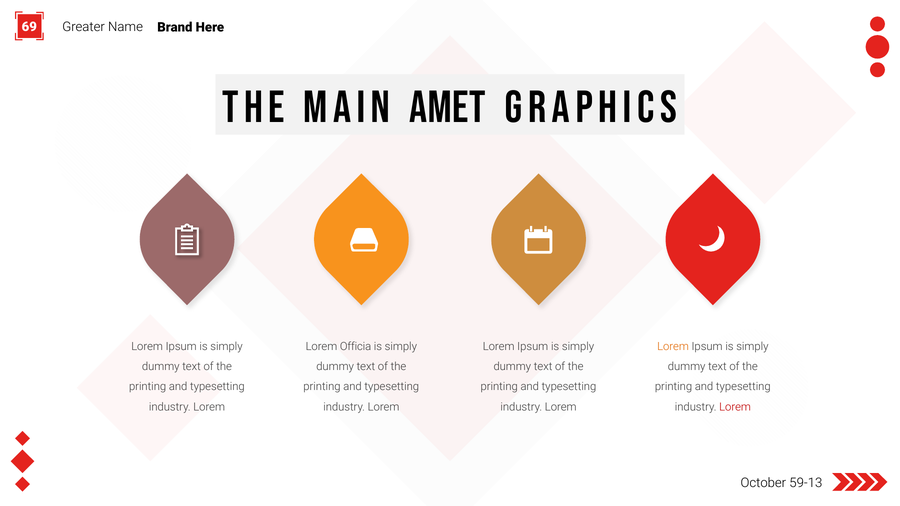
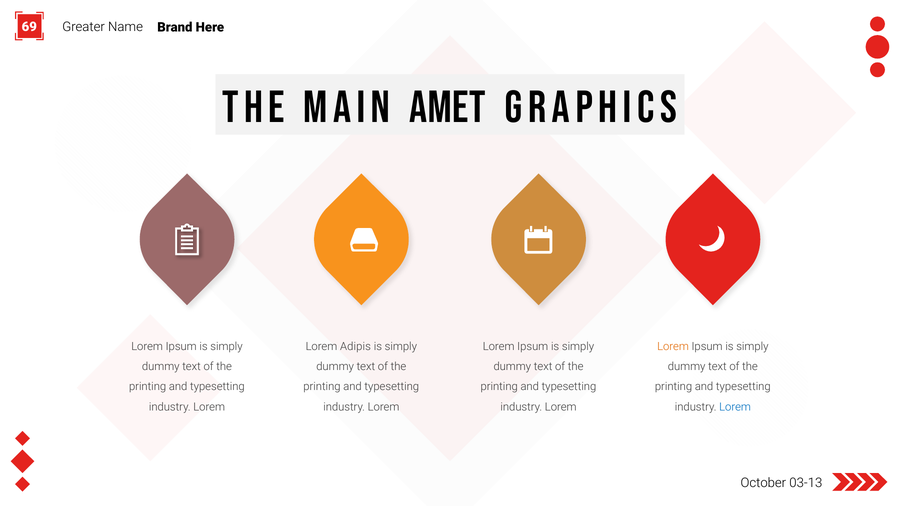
Officia: Officia -> Adipis
Lorem at (735, 407) colour: red -> blue
59-13: 59-13 -> 03-13
